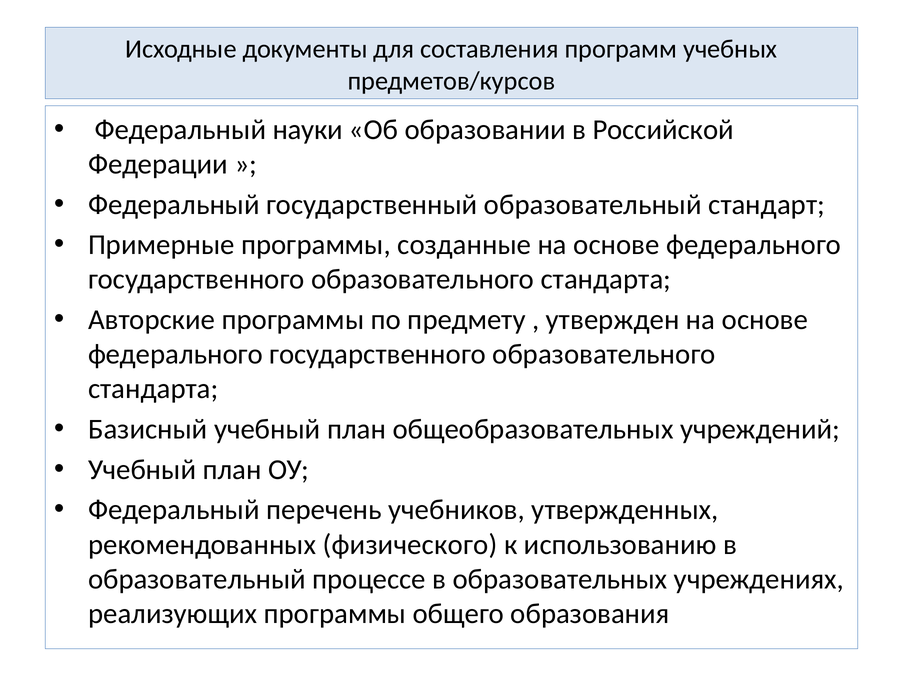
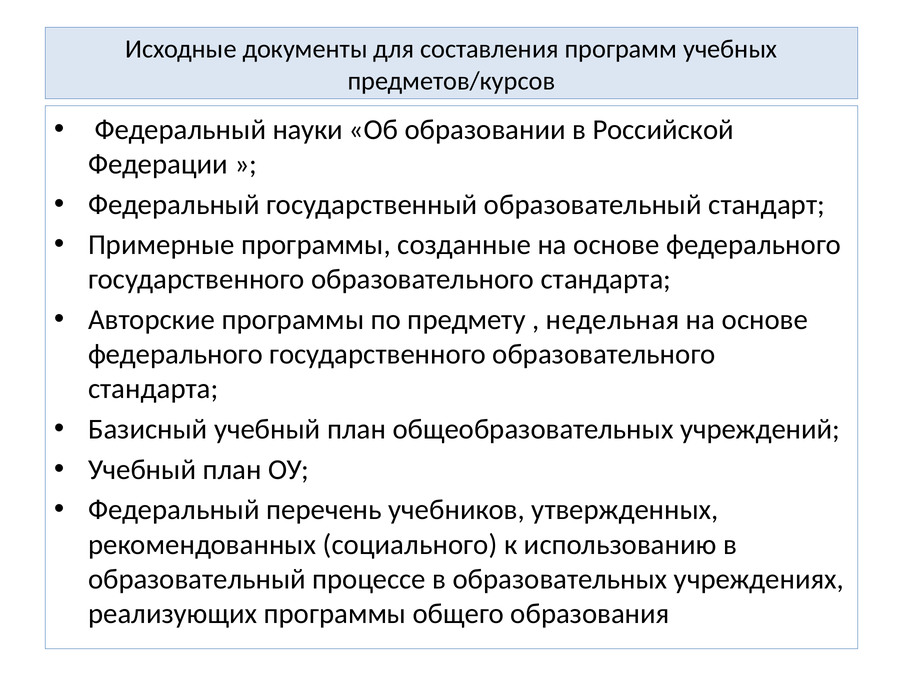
утвержден: утвержден -> недельная
физического: физического -> социального
